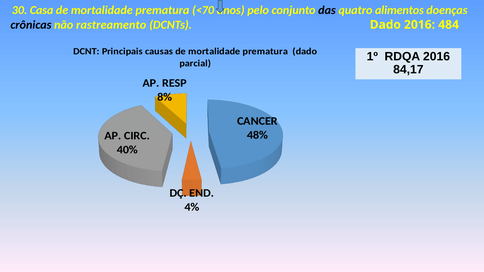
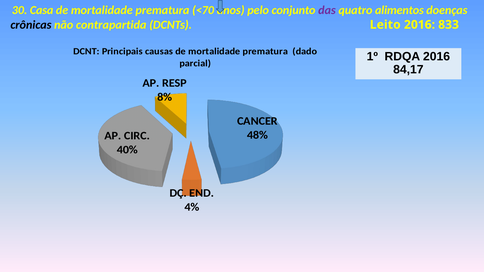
das colour: black -> purple
rastreamento: rastreamento -> contrapartida
DCNTs Dado: Dado -> Leito
484: 484 -> 833
